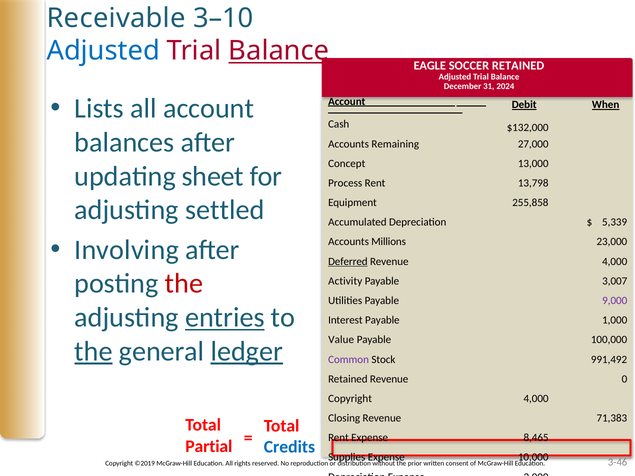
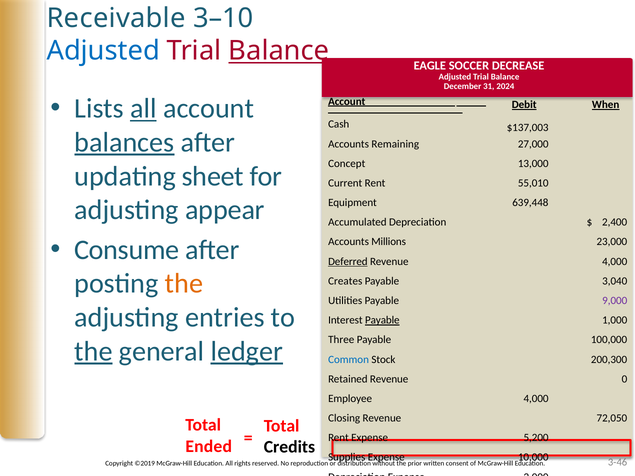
SOCCER RETAINED: RETAINED -> DECREASE
all at (143, 109) underline: none -> present
$132,000: $132,000 -> $137,003
balances underline: none -> present
Process: Process -> Current
13,798: 13,798 -> 55,010
255,858: 255,858 -> 639,448
settled: settled -> appear
5,339: 5,339 -> 2,400
Involving: Involving -> Consume
the at (184, 284) colour: red -> orange
Activity: Activity -> Creates
3,007: 3,007 -> 3,040
entries underline: present -> none
Payable at (382, 320) underline: none -> present
Value: Value -> Three
Common colour: purple -> blue
991,492: 991,492 -> 200,300
Copyright at (350, 399): Copyright -> Employee
71,383: 71,383 -> 72,050
8,465: 8,465 -> 5,200
Partial: Partial -> Ended
Credits colour: blue -> black
